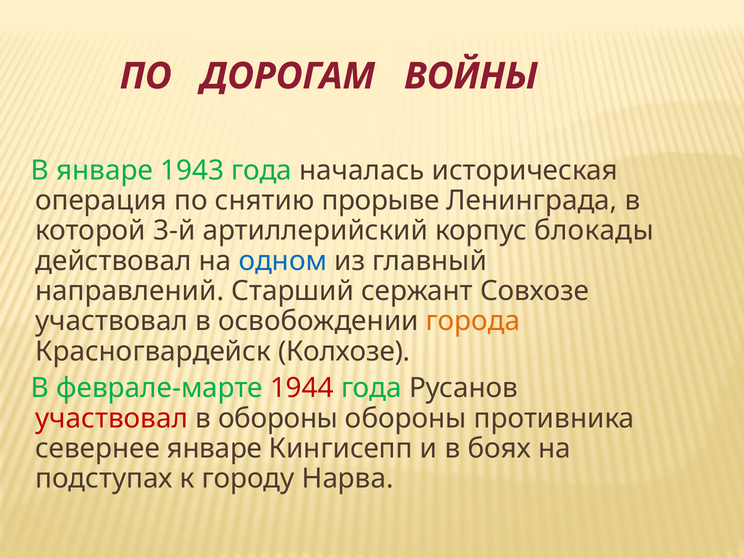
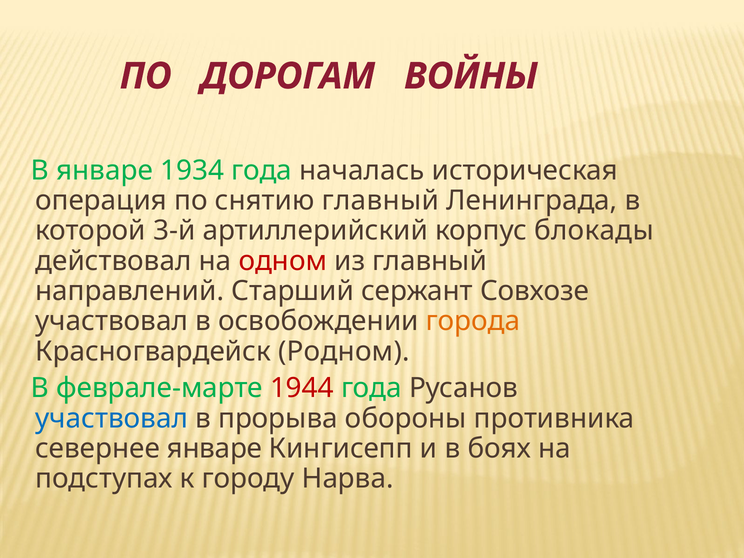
1943: 1943 -> 1934
снятию прорыве: прорыве -> главный
одном colour: blue -> red
Колхозе: Колхозе -> Родном
участвовал at (112, 418) colour: red -> blue
в обороны: обороны -> прорыва
